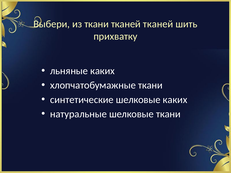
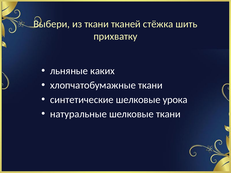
тканей тканей: тканей -> стёжка
шелковые каких: каких -> урока
